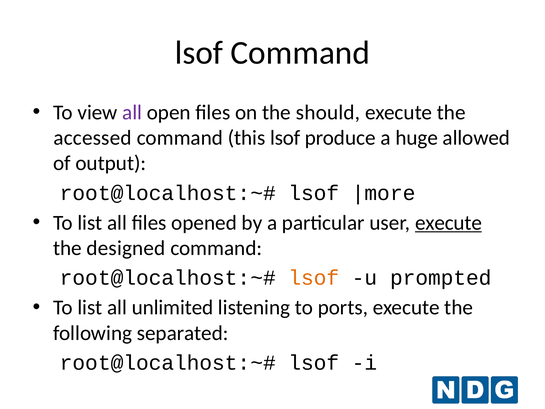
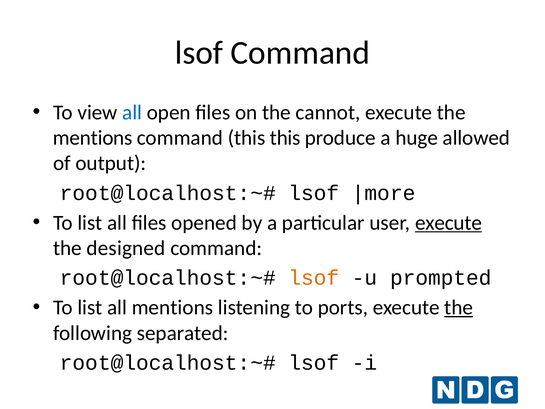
all at (132, 112) colour: purple -> blue
should: should -> cannot
accessed at (93, 138): accessed -> mentions
this lsof: lsof -> this
all unlimited: unlimited -> mentions
the at (459, 307) underline: none -> present
